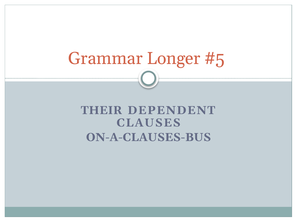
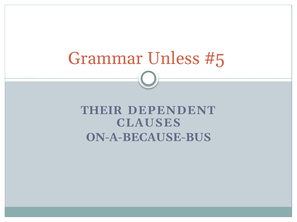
Longer: Longer -> Unless
ON-A-CLAUSES-BUS: ON-A-CLAUSES-BUS -> ON-A-BECAUSE-BUS
